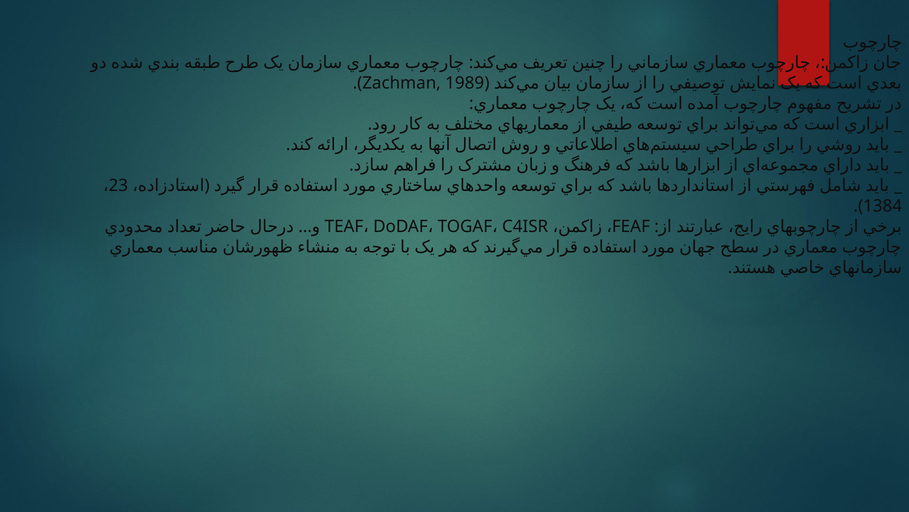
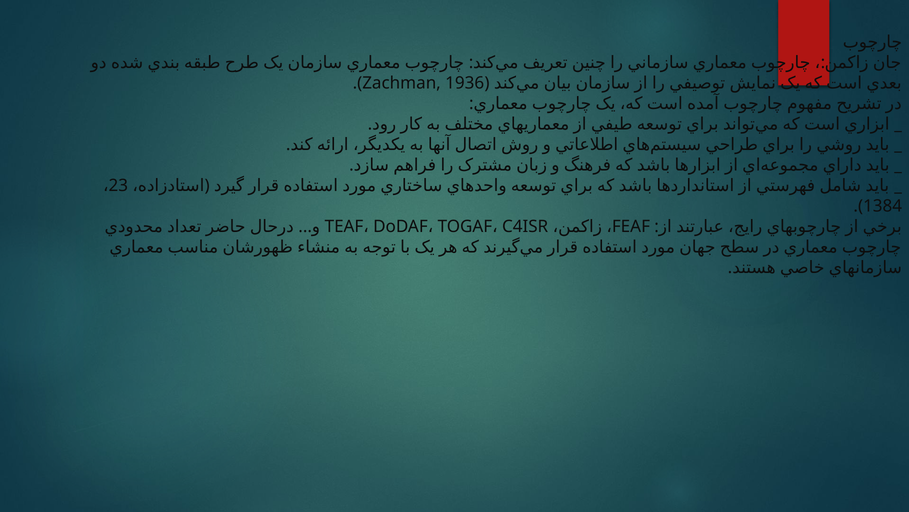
1989: 1989 -> 1936
